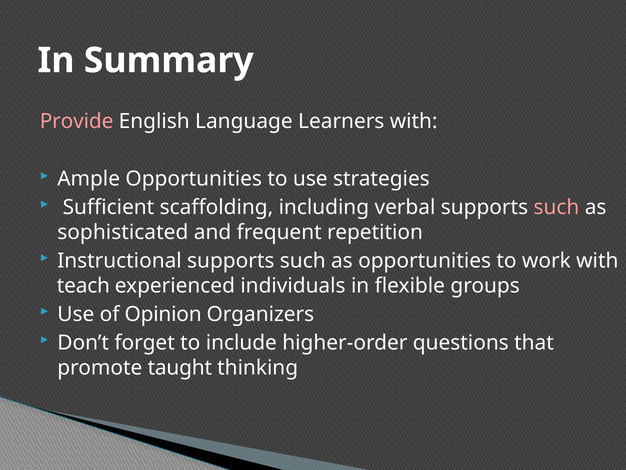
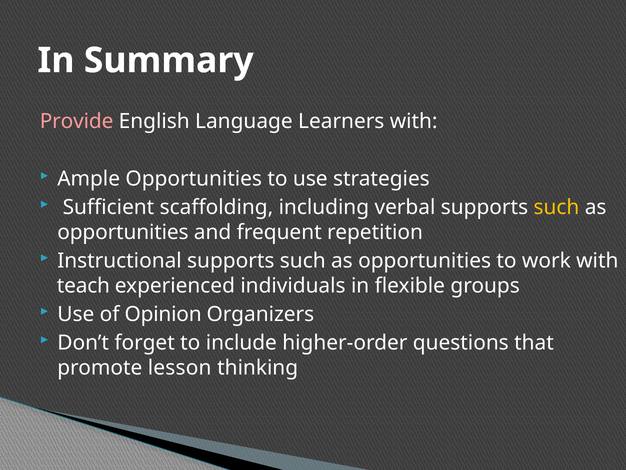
such at (556, 207) colour: pink -> yellow
sophisticated at (123, 232): sophisticated -> opportunities
taught: taught -> lesson
